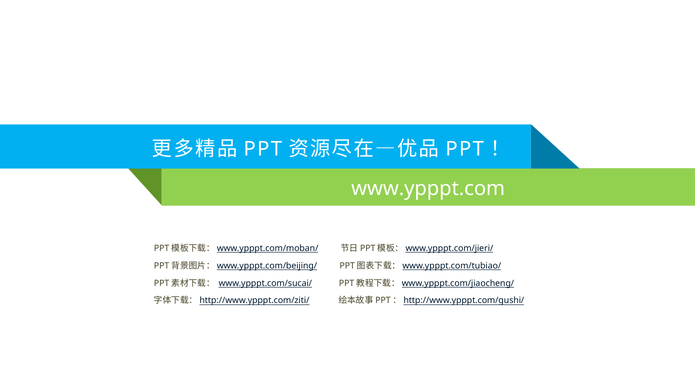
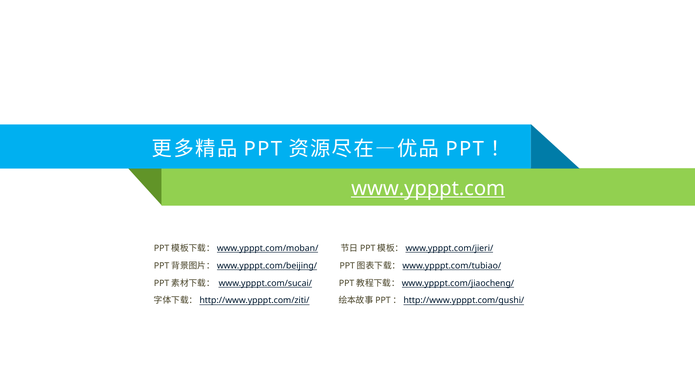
www.ypppt.com underline: none -> present
